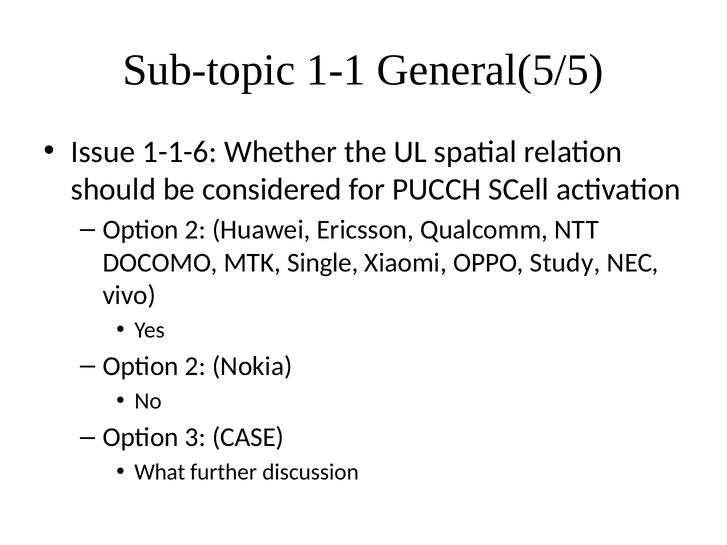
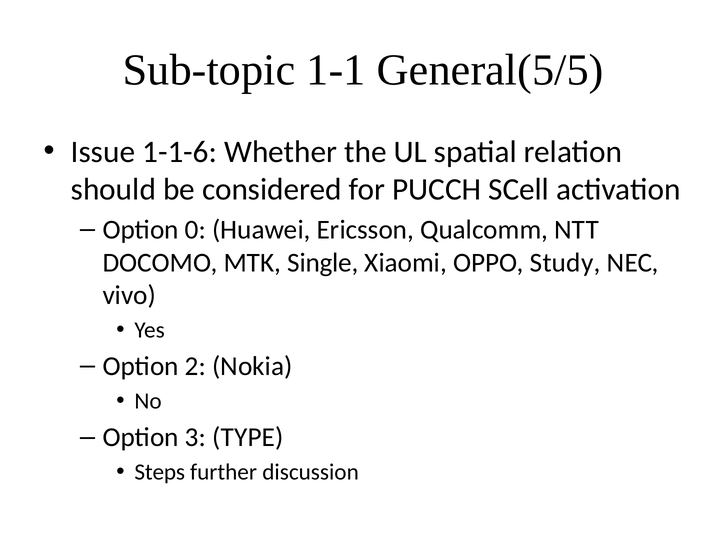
2 at (196, 230): 2 -> 0
CASE: CASE -> TYPE
What: What -> Steps
